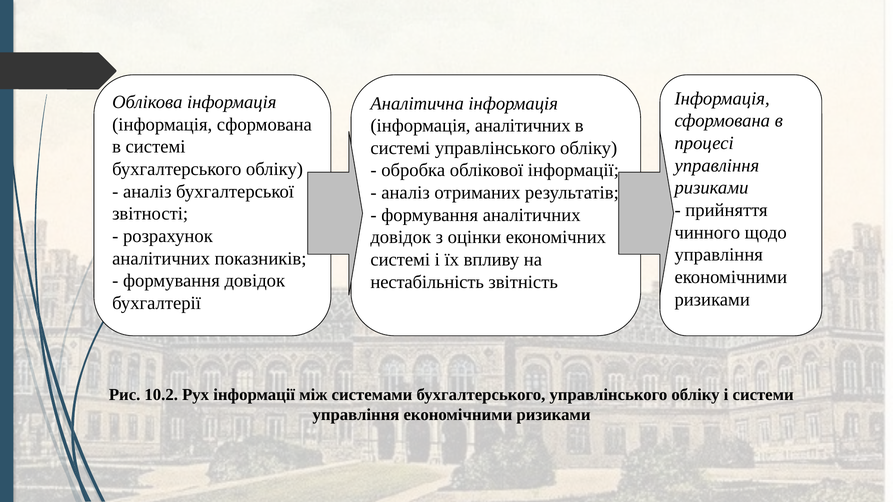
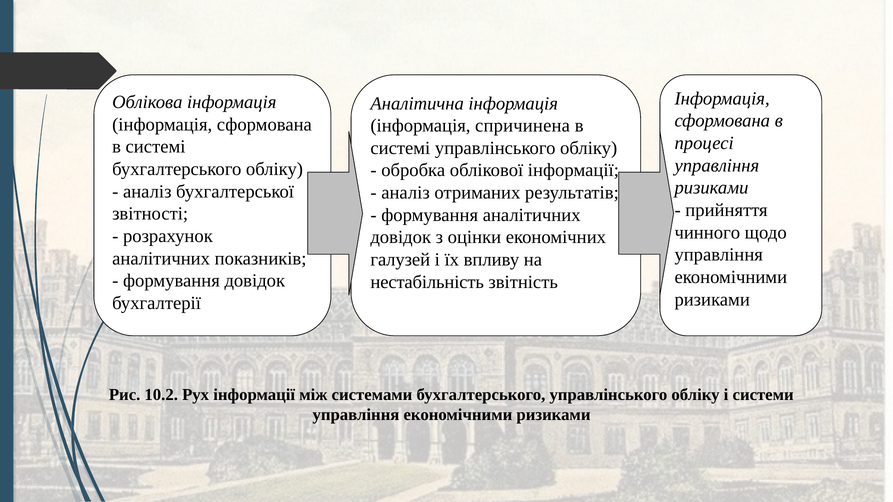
інформація аналітичних: аналітичних -> спричинена
системі at (400, 260): системі -> галузей
